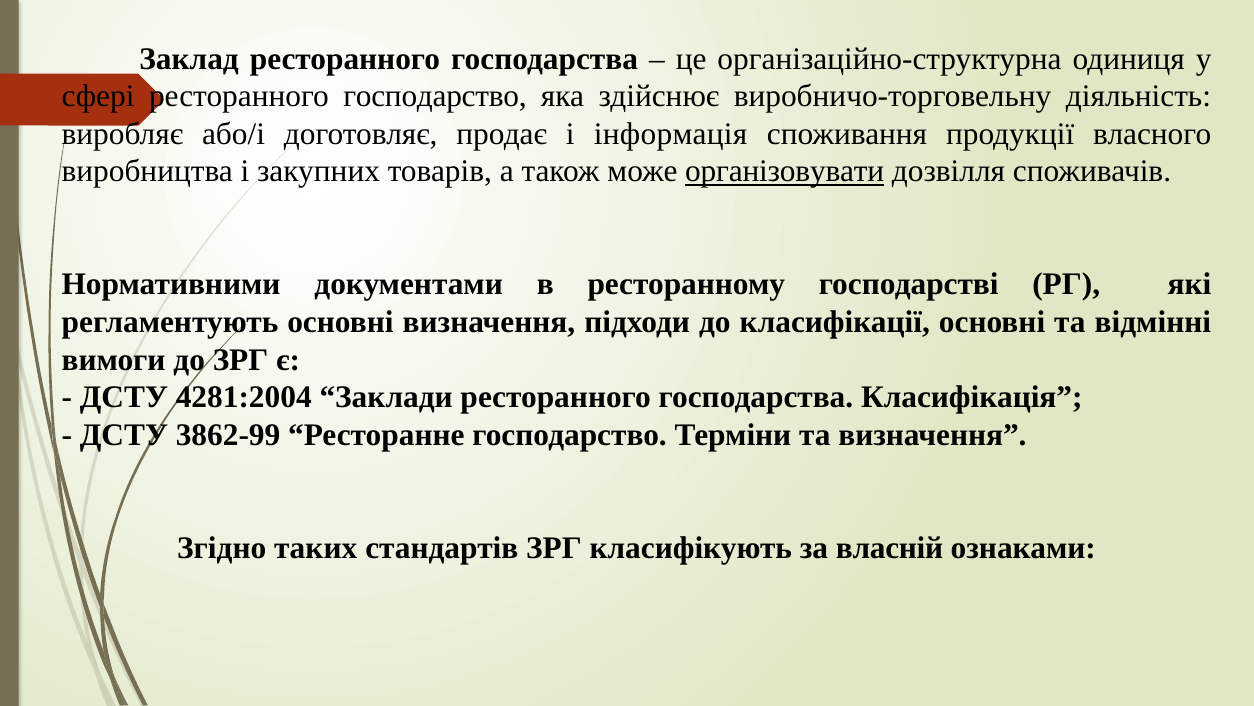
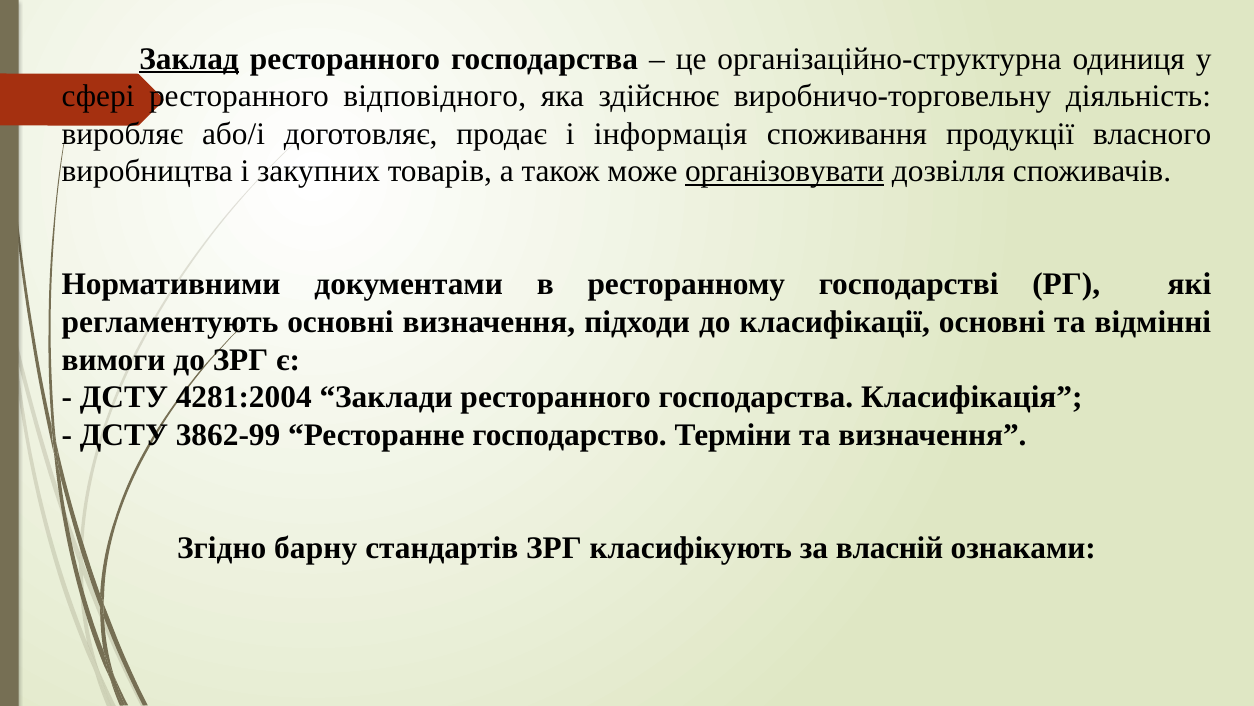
Заклад underline: none -> present
ресторанного господарство: господарство -> відповідного
таких: таких -> барну
